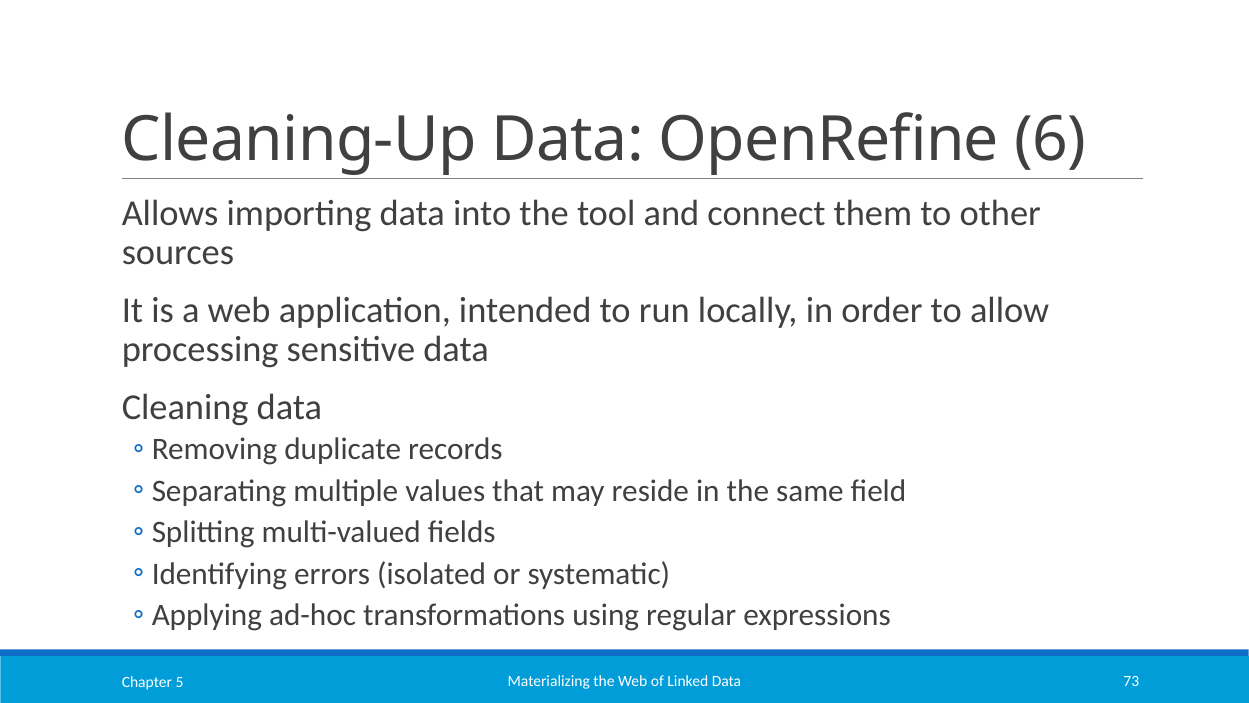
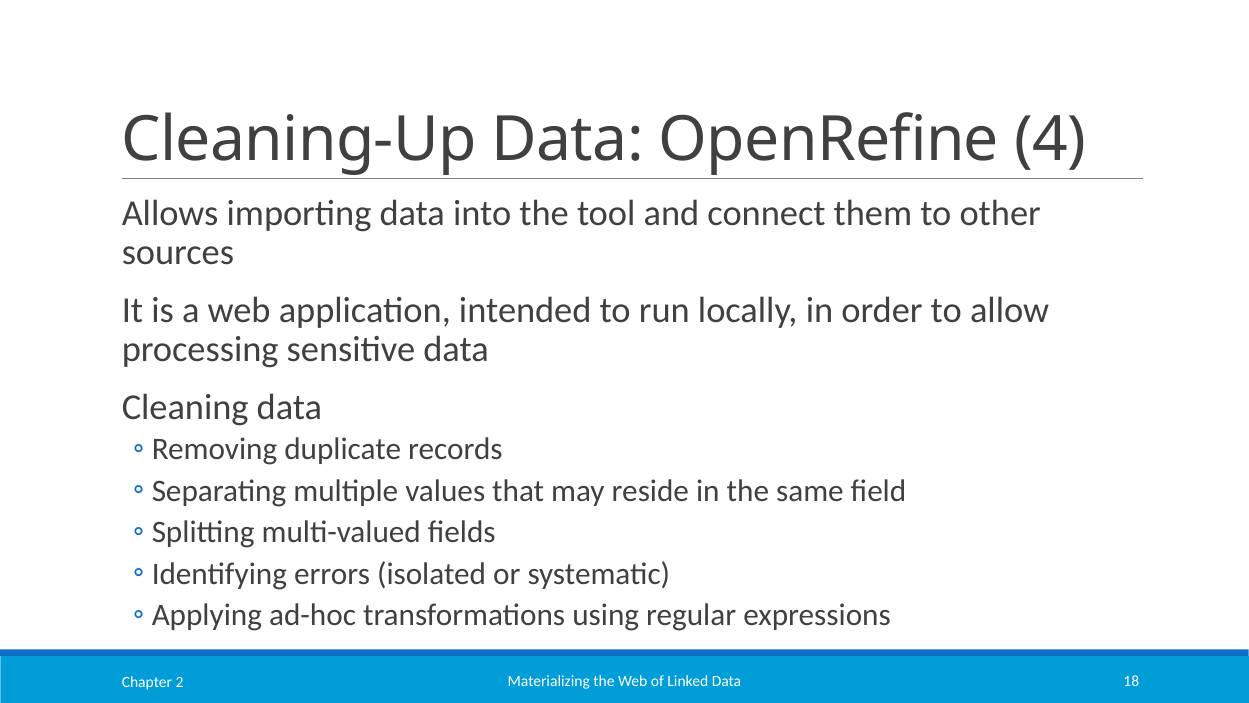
6: 6 -> 4
73: 73 -> 18
5: 5 -> 2
